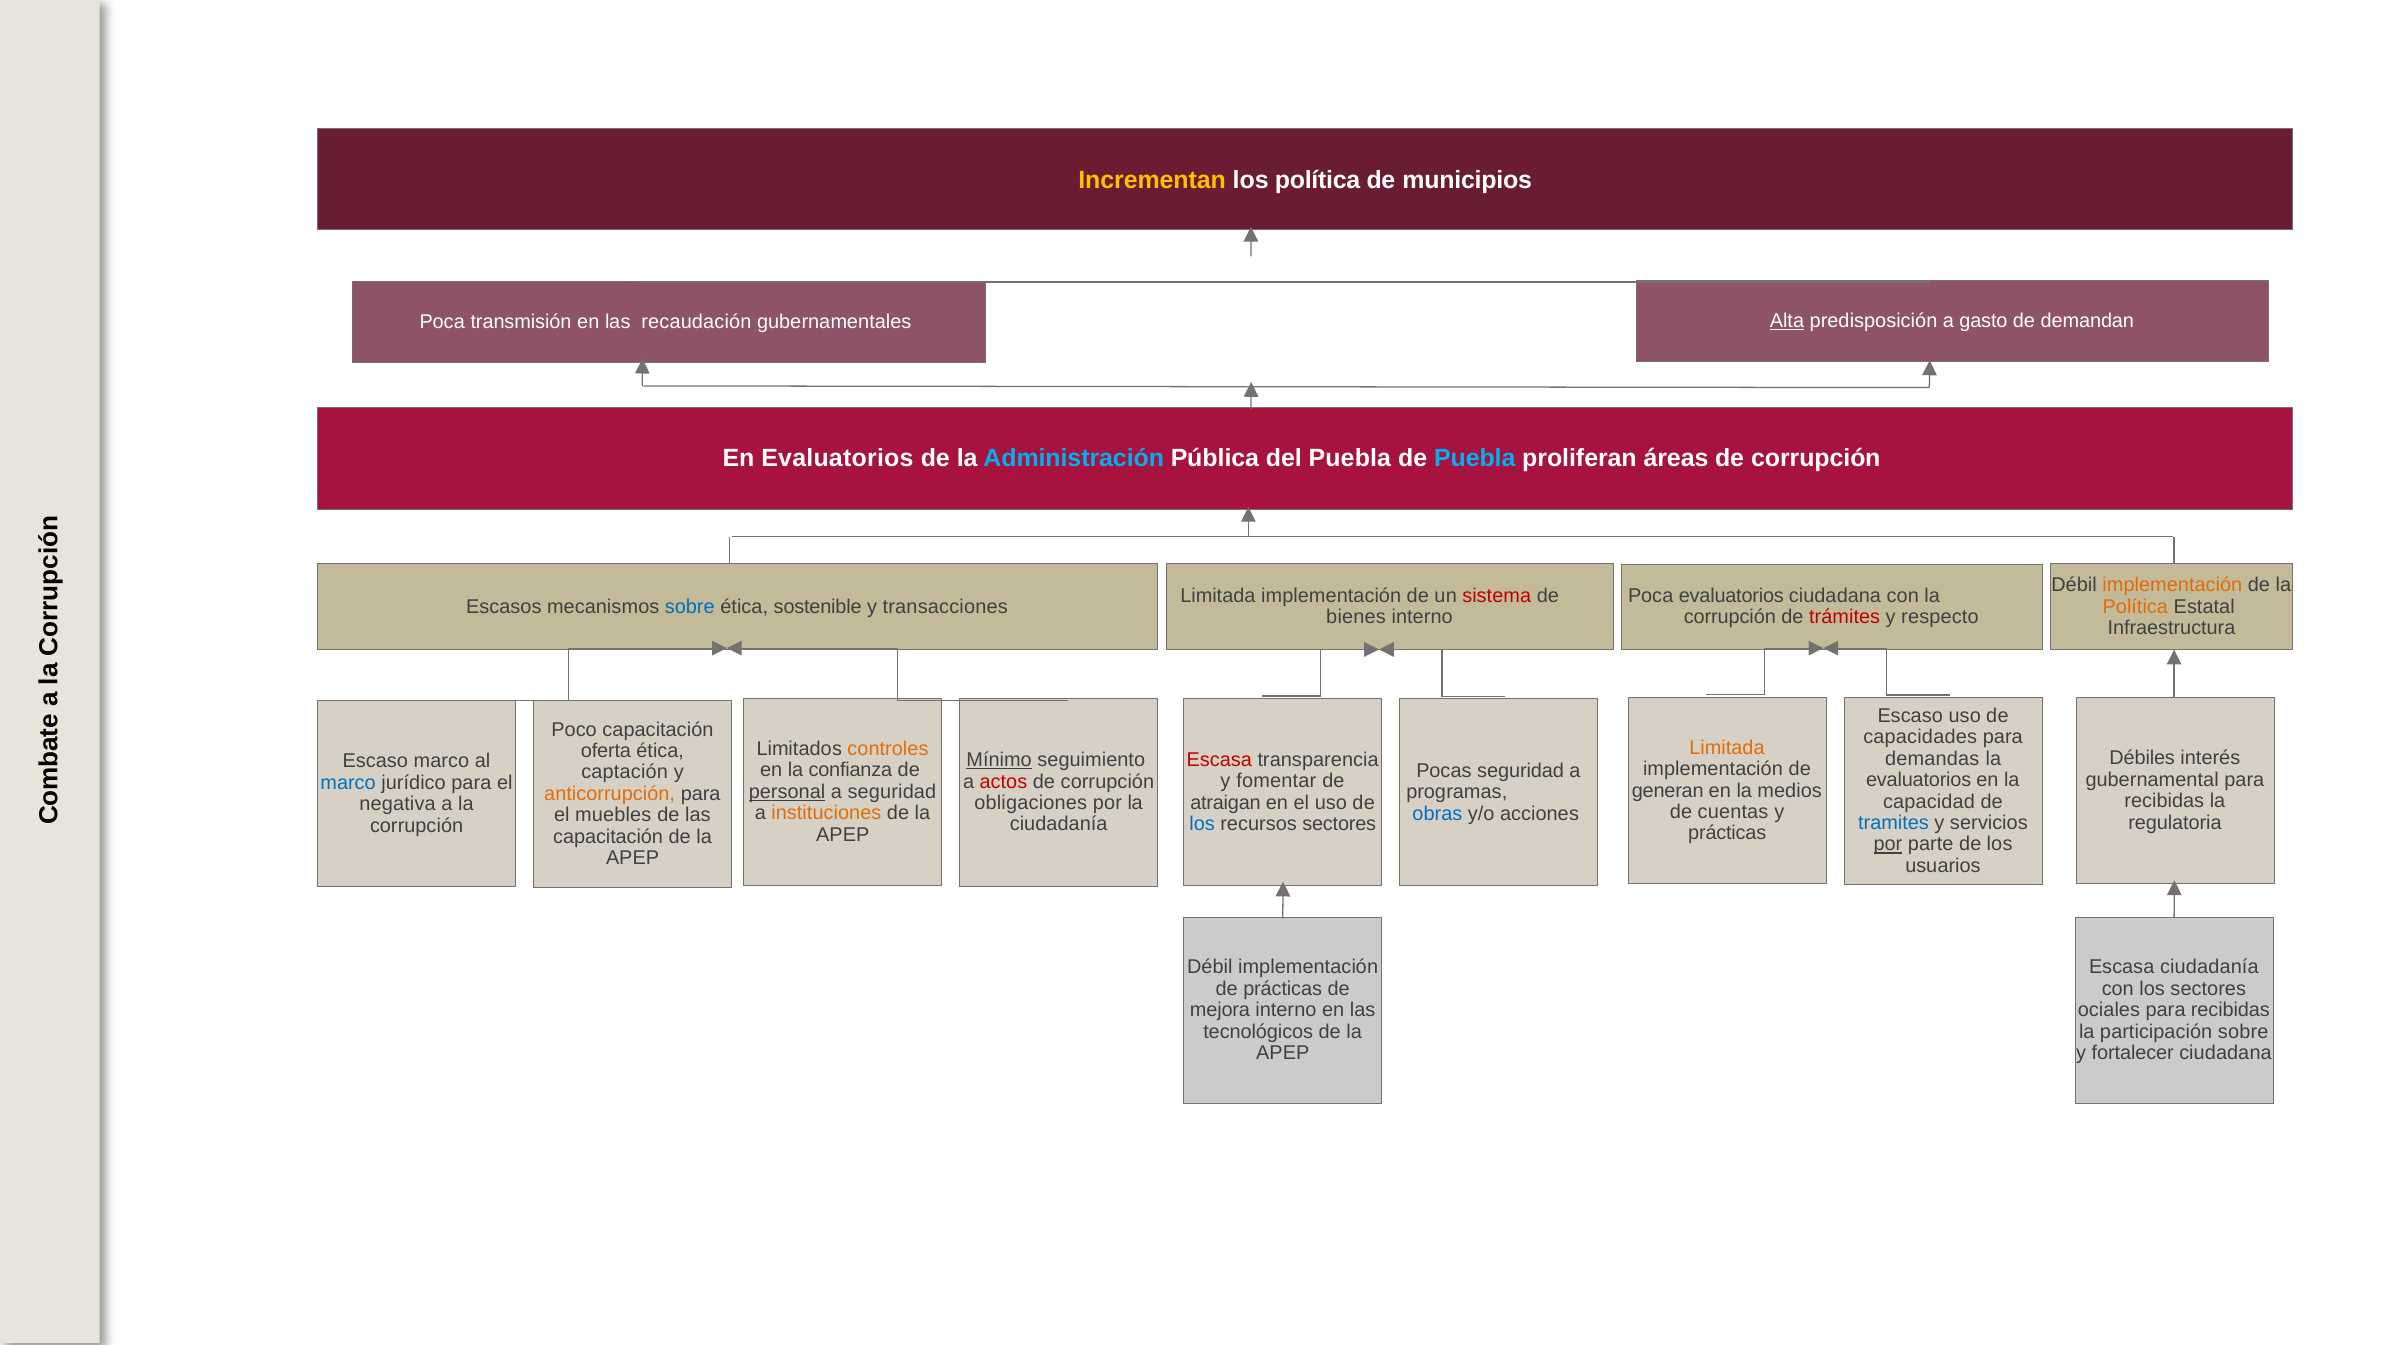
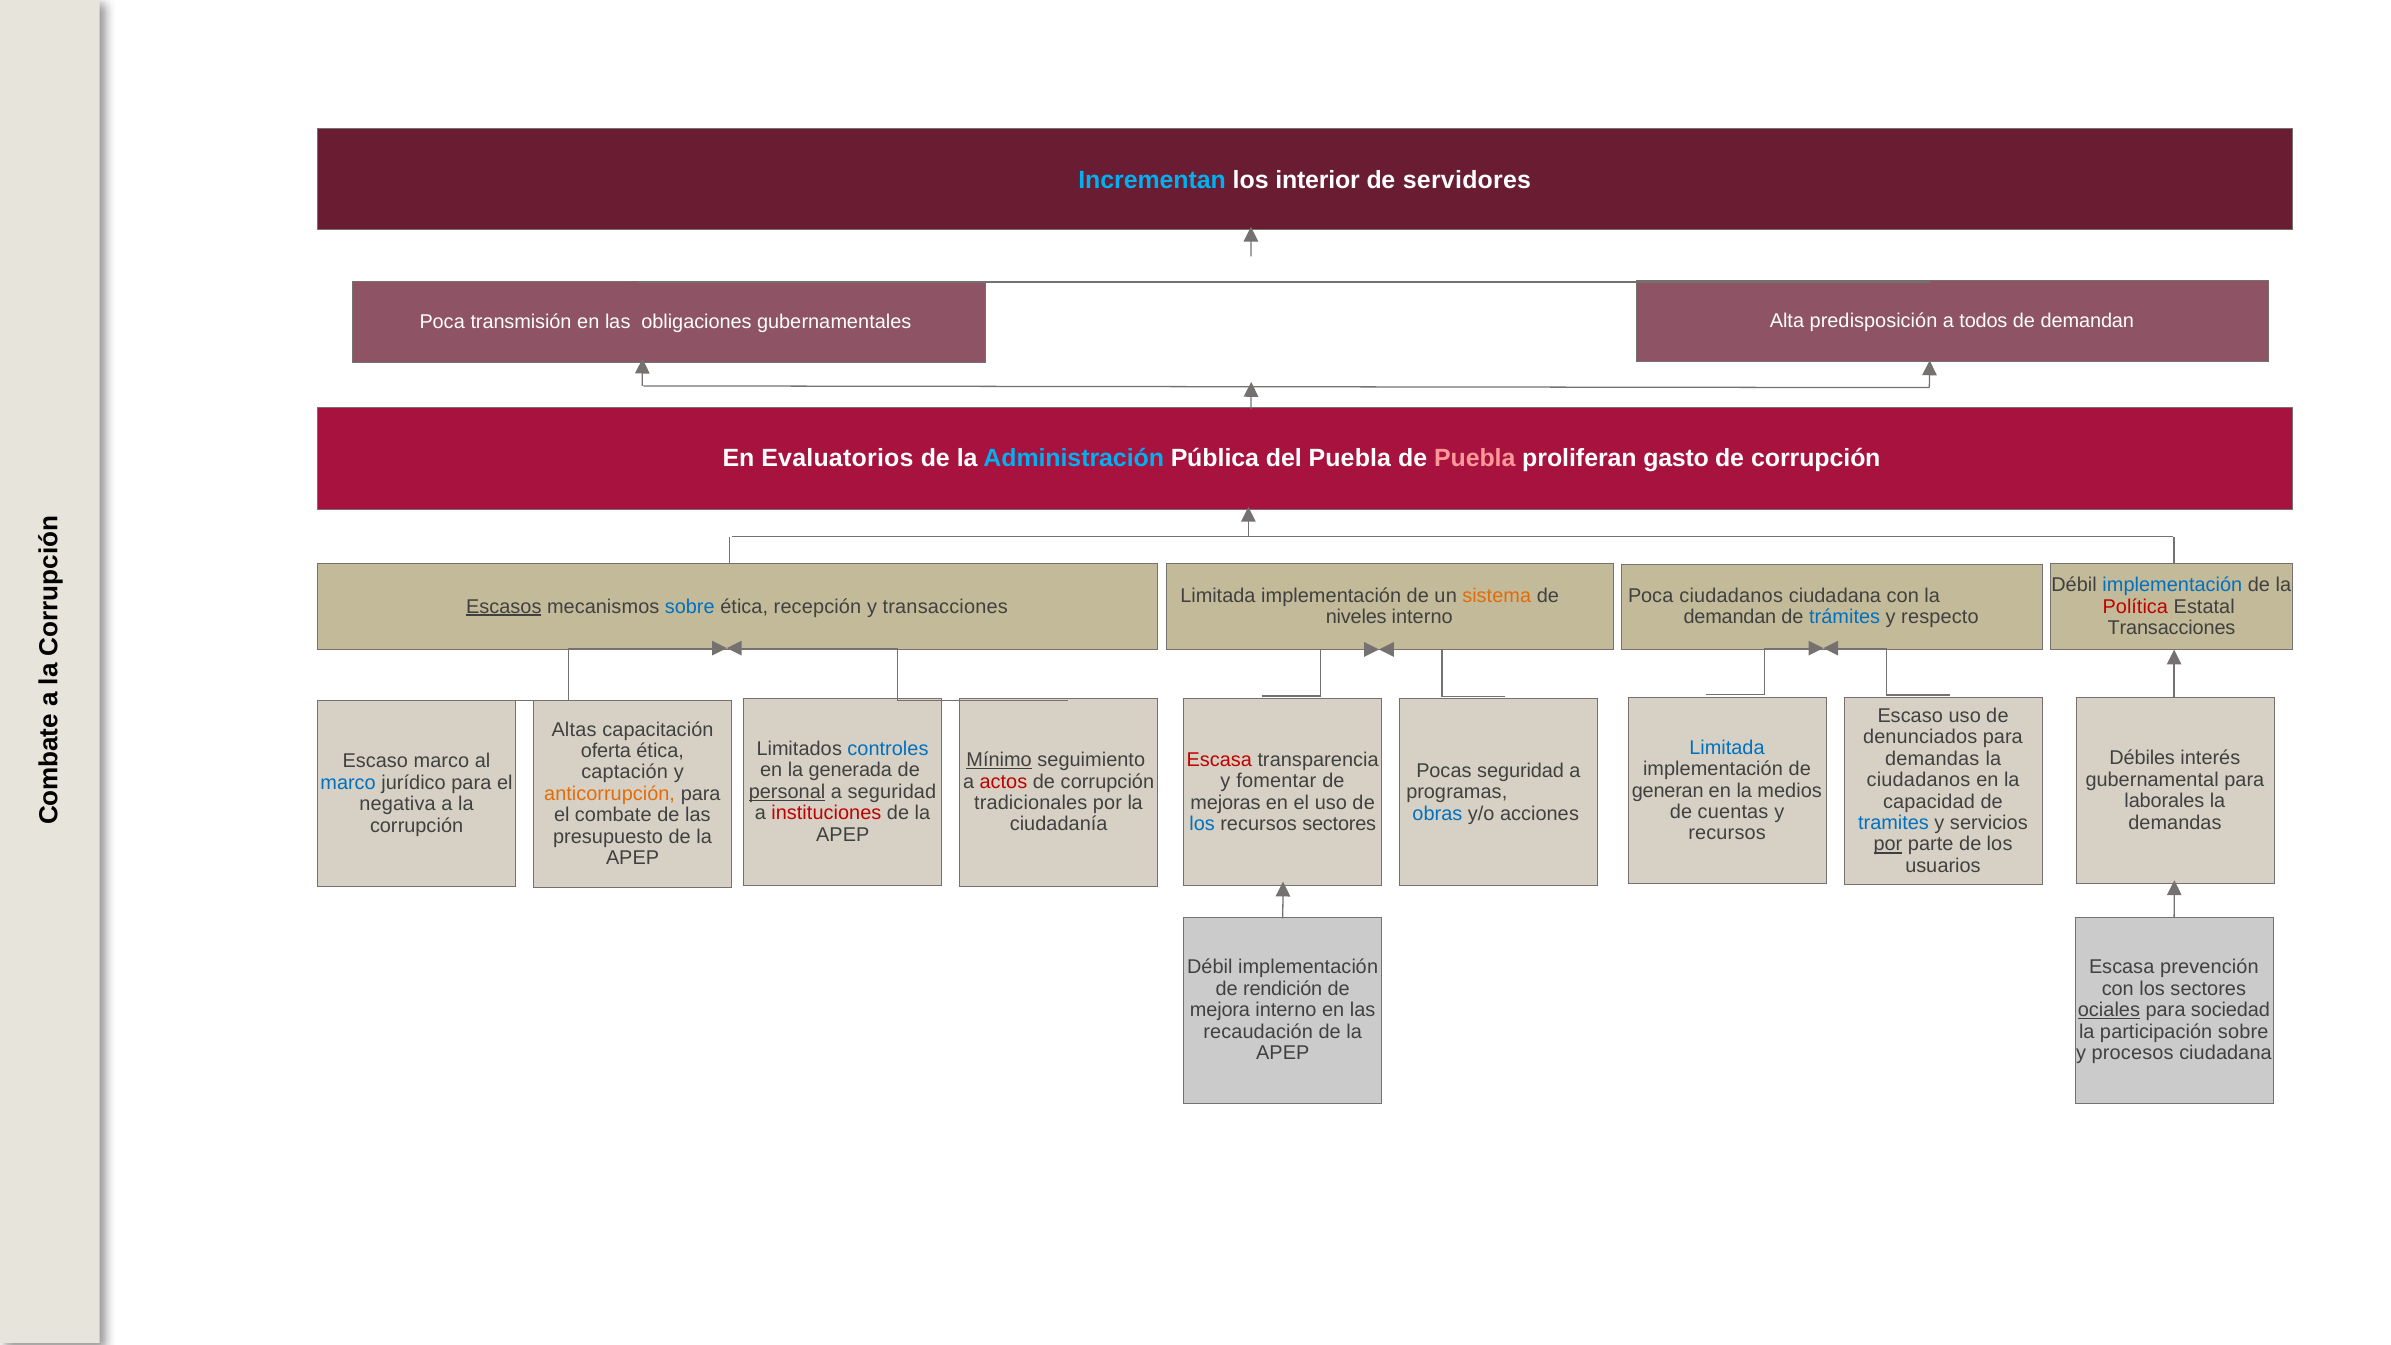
Incrementan colour: yellow -> light blue
los política: política -> interior
municipios: municipios -> servidores
Alta underline: present -> none
gasto: gasto -> todos
recaudación: recaudación -> obligaciones
Puebla at (1475, 458) colour: light blue -> pink
áreas: áreas -> gasto
implementación at (2172, 585) colour: orange -> blue
sistema colour: red -> orange
Poca evaluatorios: evaluatorios -> ciudadanos
Escasos underline: none -> present
sostenible: sostenible -> recepción
Política at (2135, 606) colour: orange -> red
bienes: bienes -> niveles
corrupción at (1730, 617): corrupción -> demandan
trámites colour: red -> blue
Infraestructura at (2171, 628): Infraestructura -> Transacciones
Poco: Poco -> Altas
capacidades: capacidades -> denunciados
Limitada at (1727, 748) colour: orange -> blue
controles colour: orange -> blue
confianza: confianza -> generada
evaluatorios at (1919, 780): evaluatorios -> ciudadanos
recibidas at (2164, 801): recibidas -> laborales
atraigan: atraigan -> mejoras
obligaciones: obligaciones -> tradicionales
instituciones colour: orange -> red
muebles: muebles -> combate
regulatoria at (2175, 822): regulatoria -> demandas
prácticas at (1727, 833): prácticas -> recursos
capacitación at (608, 837): capacitación -> presupuesto
Escasa ciudadanía: ciudadanía -> prevención
de prácticas: prácticas -> rendición
ociales underline: none -> present
recibidas at (2230, 1010): recibidas -> sociedad
tecnológicos: tecnológicos -> recaudación
fortalecer: fortalecer -> procesos
